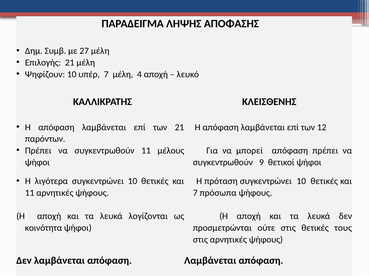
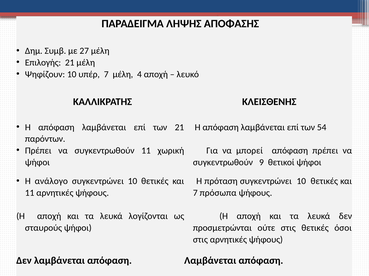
12: 12 -> 54
μέλους: μέλους -> χωρική
λιγότερα: λιγότερα -> ανάλογο
κοινότητα: κοινότητα -> σταυρούς
τους: τους -> όσοι
